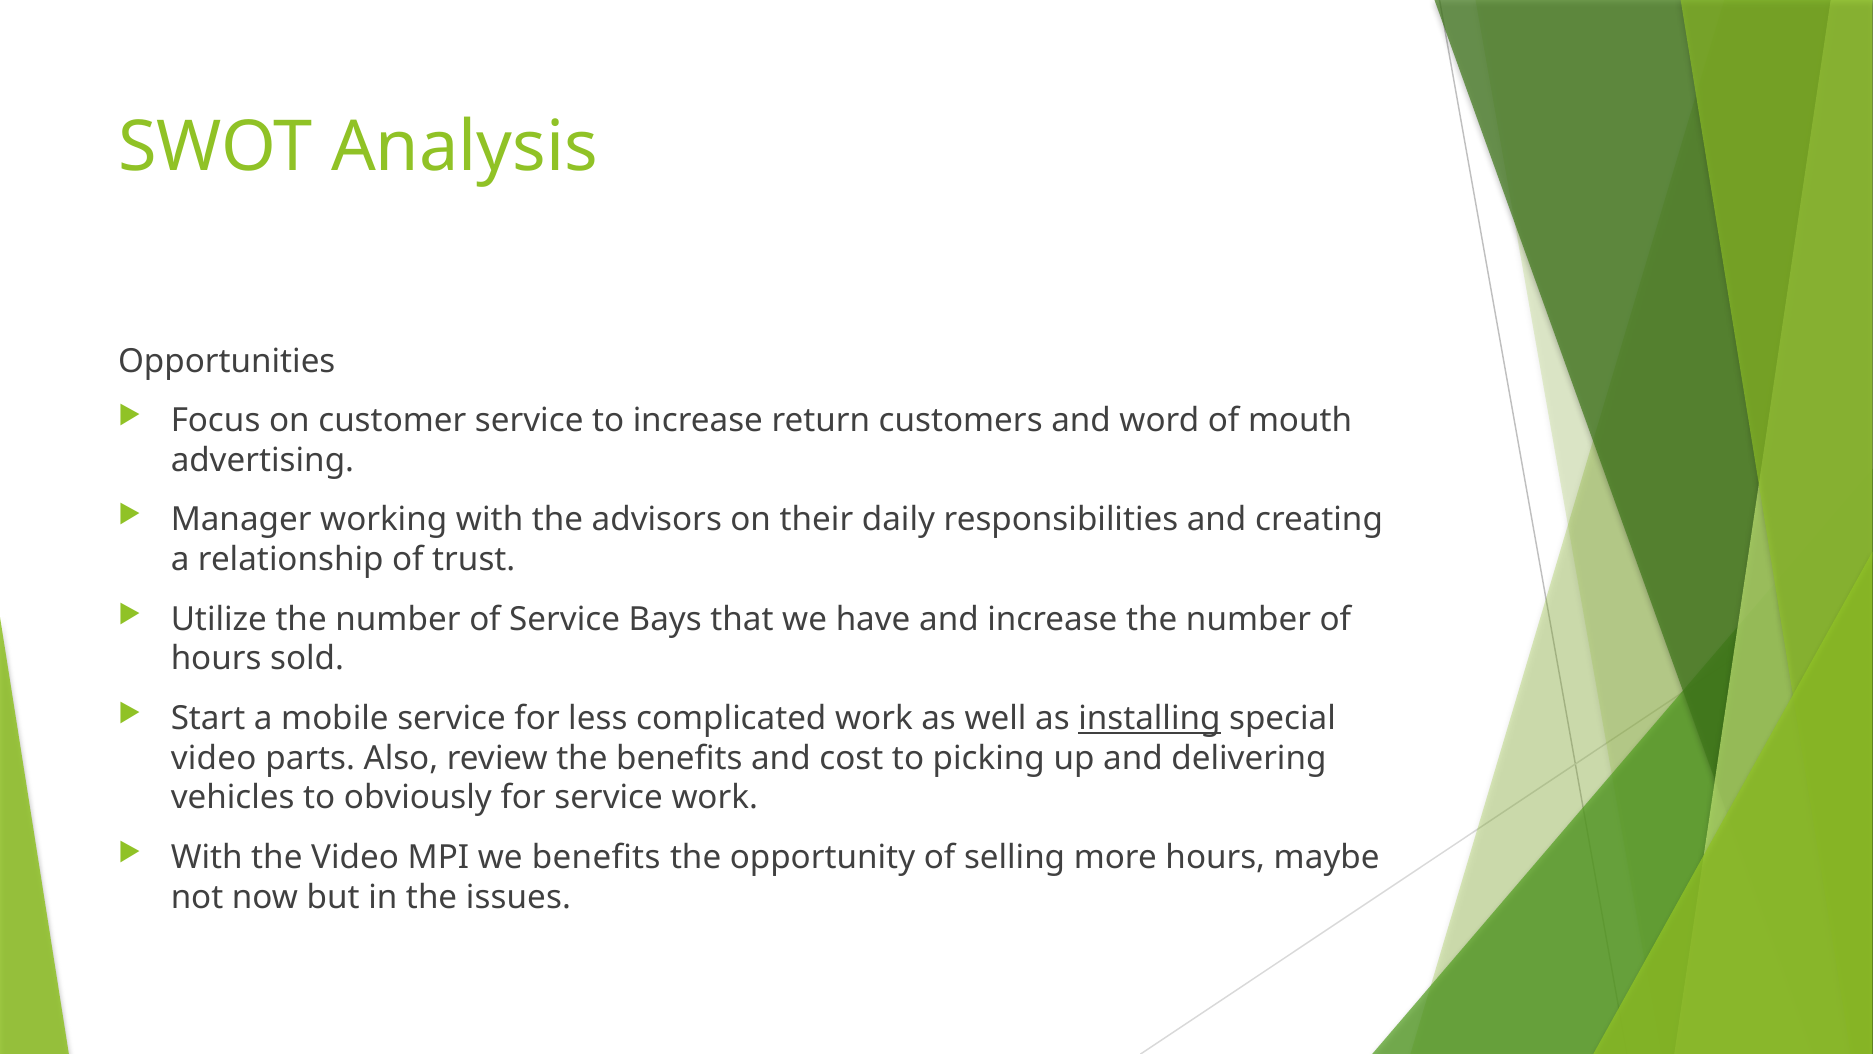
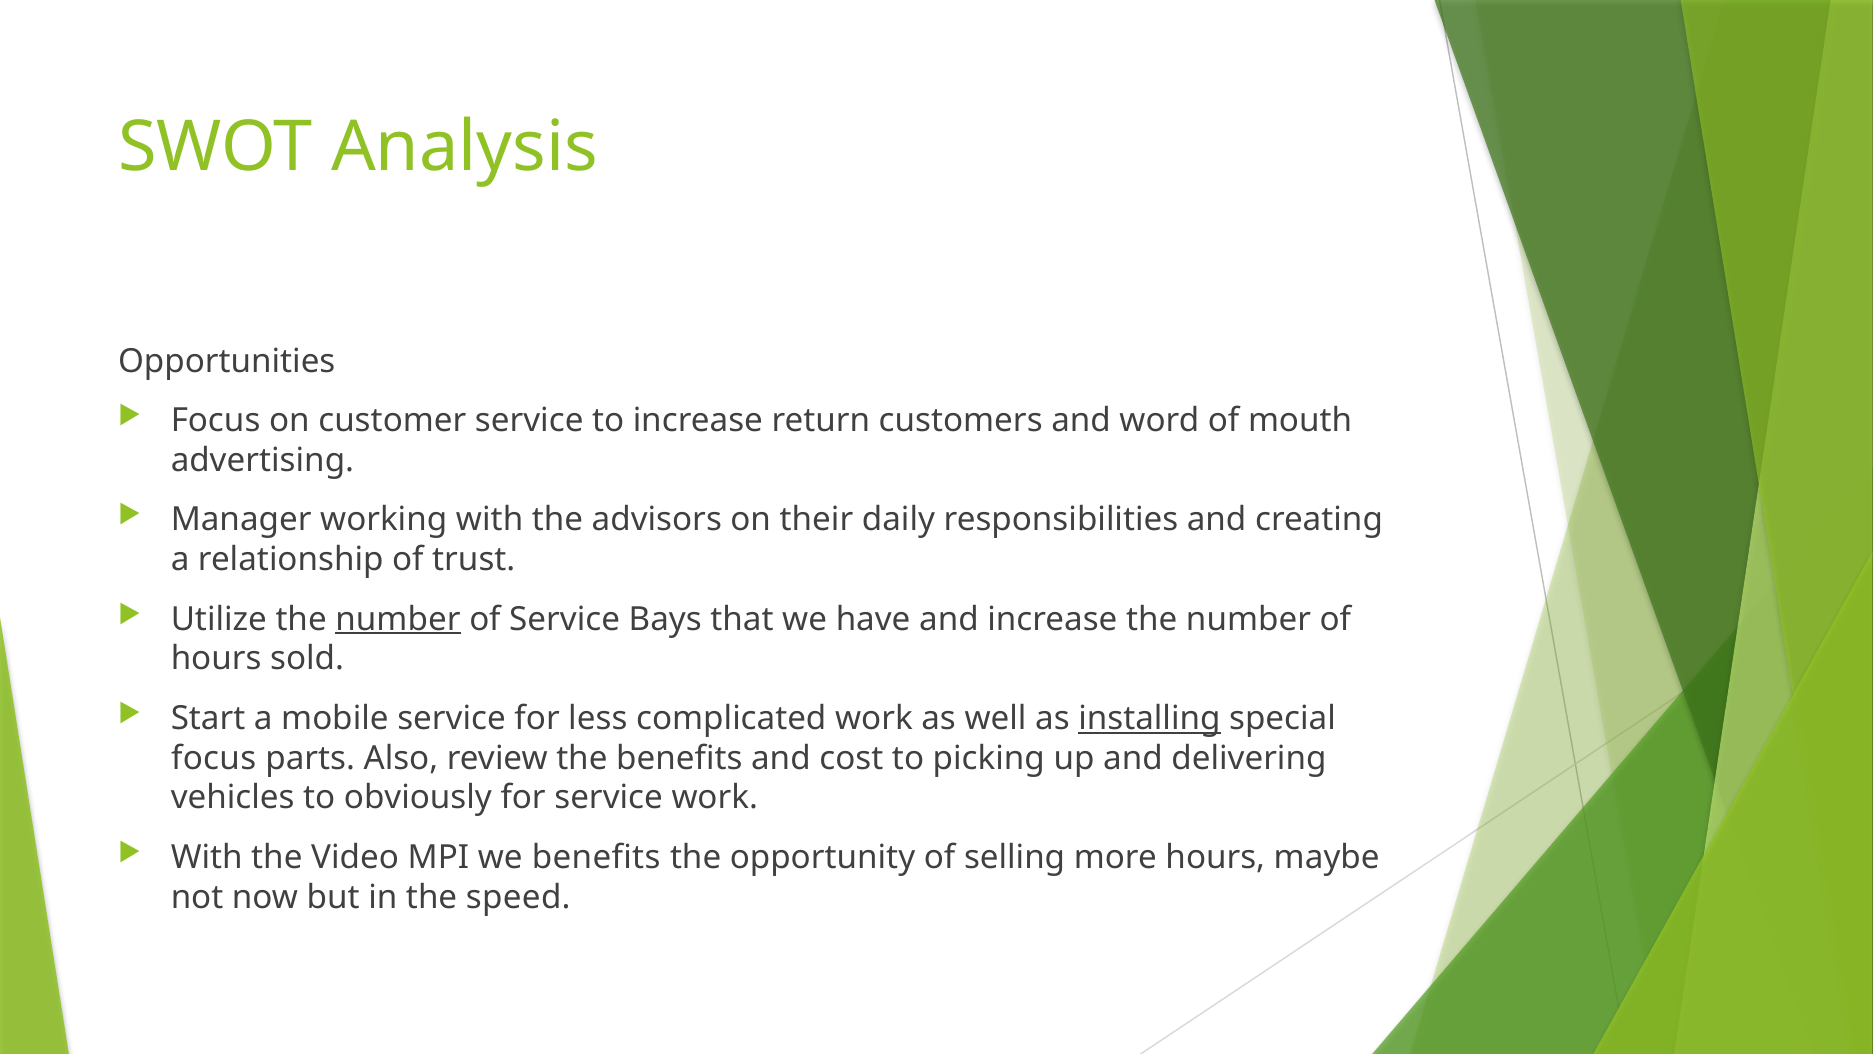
number at (398, 619) underline: none -> present
video at (214, 758): video -> focus
issues: issues -> speed
